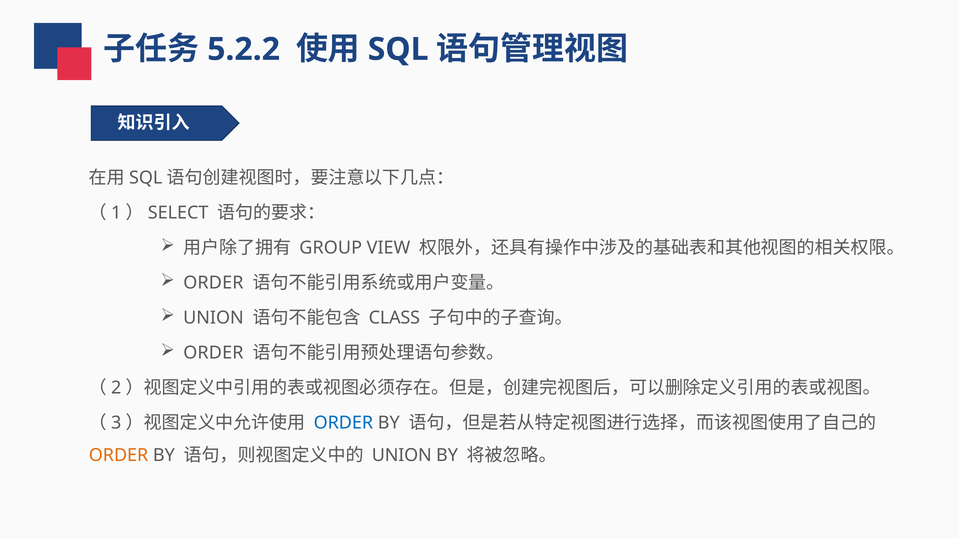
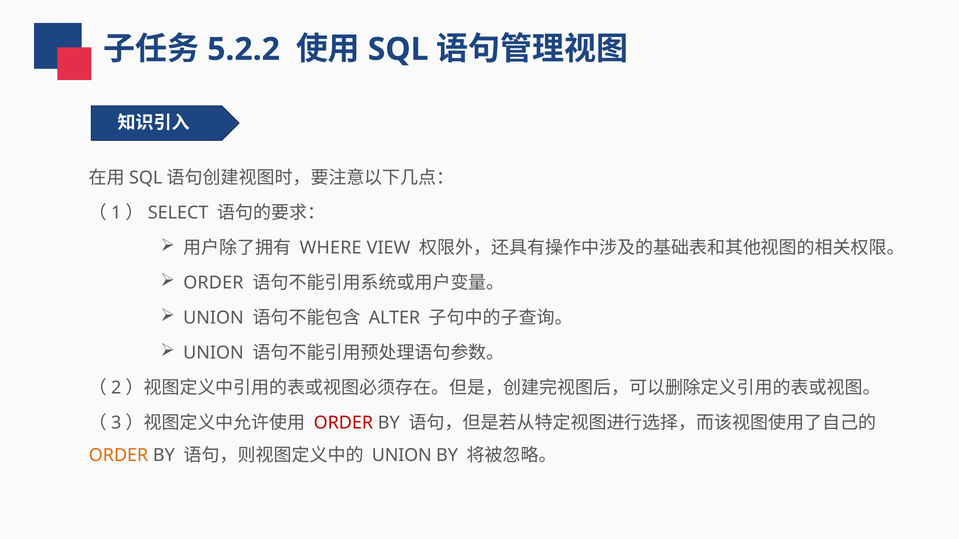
GROUP: GROUP -> WHERE
CLASS: CLASS -> ALTER
ORDER at (213, 353): ORDER -> UNION
ORDER at (343, 423) colour: blue -> red
